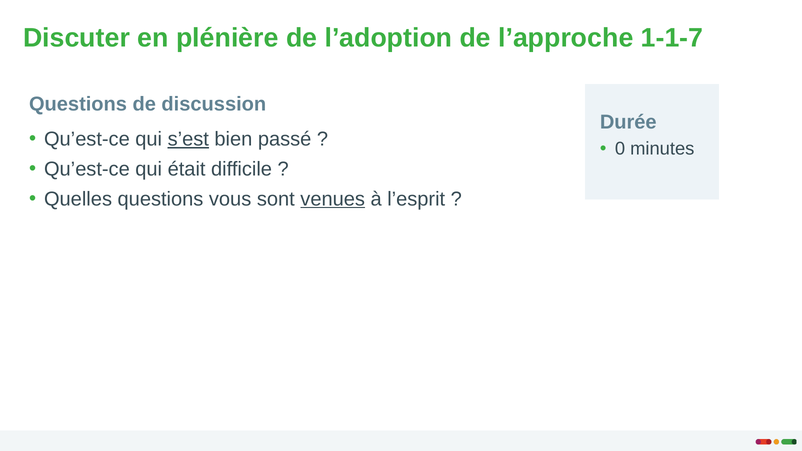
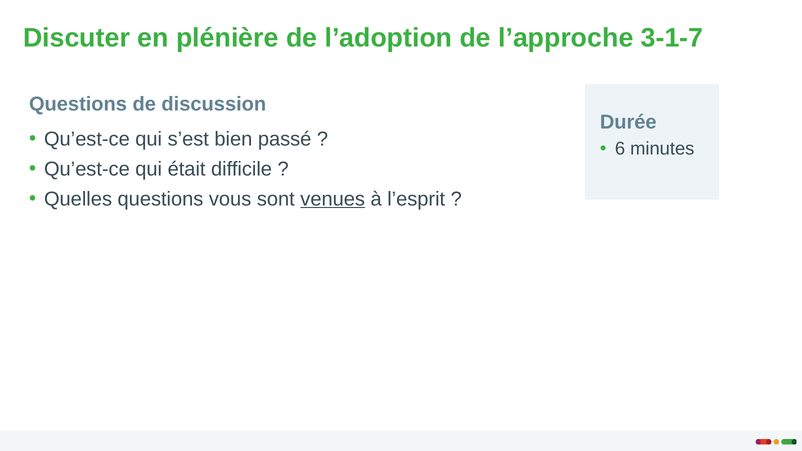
1-1-7: 1-1-7 -> 3-1-7
s’est underline: present -> none
0: 0 -> 6
